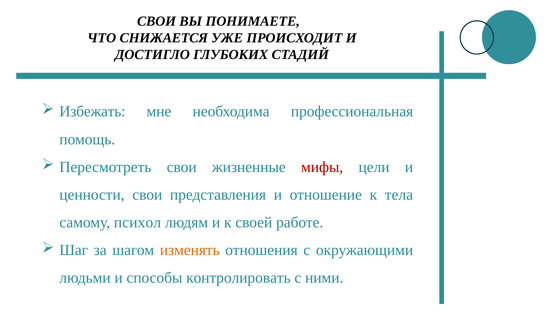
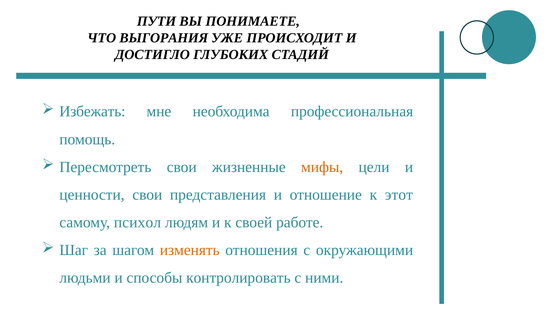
СВОИ at (157, 21): СВОИ -> ПУТИ
СНИЖАЕТСЯ: СНИЖАЕТСЯ -> ВЫГОРАНИЯ
мифы colour: red -> orange
тела: тела -> этот
